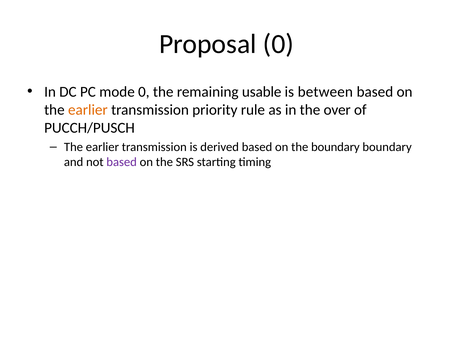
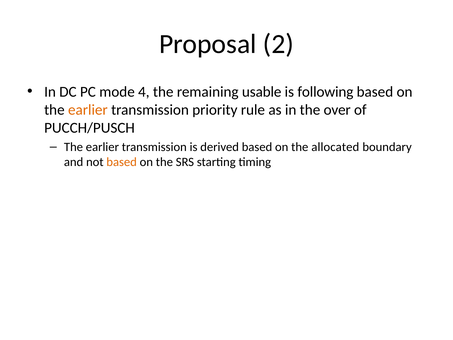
Proposal 0: 0 -> 2
mode 0: 0 -> 4
between: between -> following
the boundary: boundary -> allocated
based at (122, 162) colour: purple -> orange
